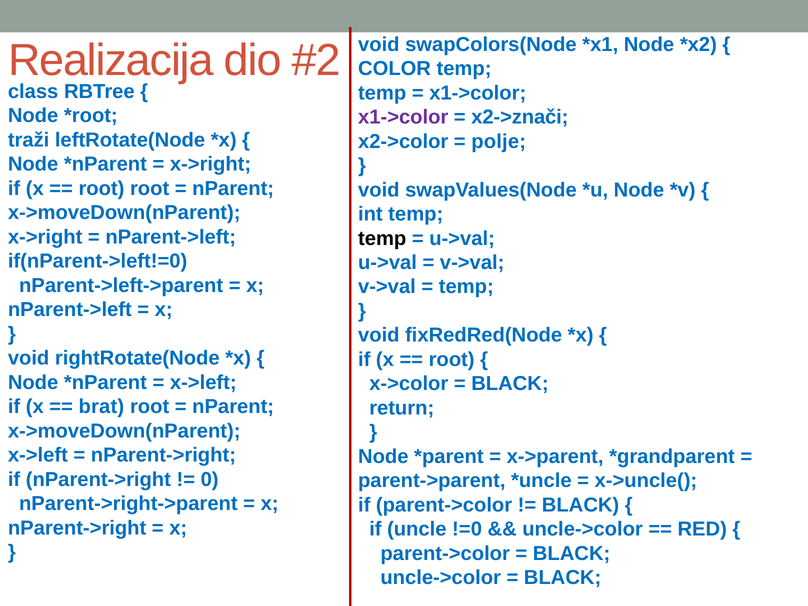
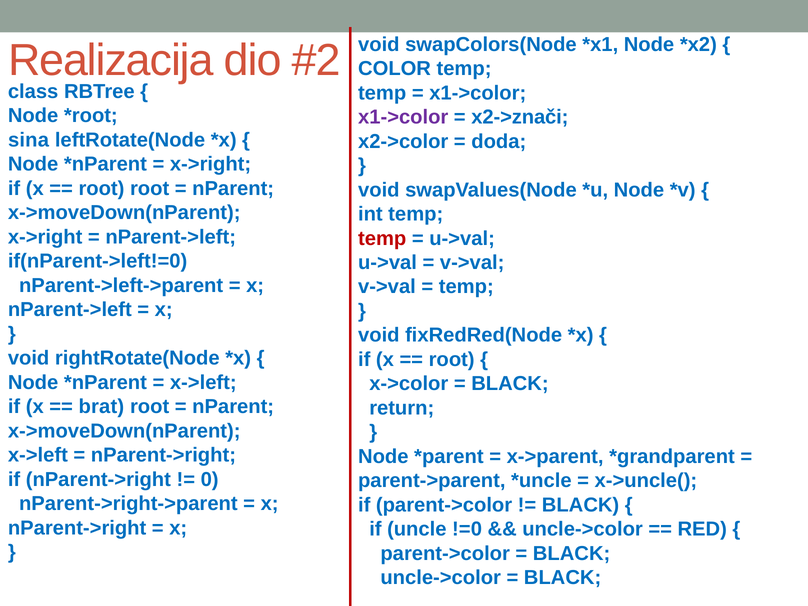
traži: traži -> sina
polje: polje -> doda
temp at (382, 238) colour: black -> red
